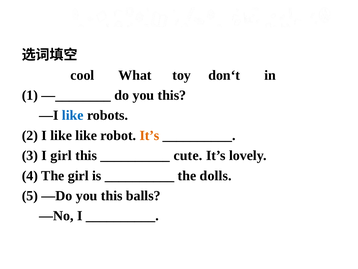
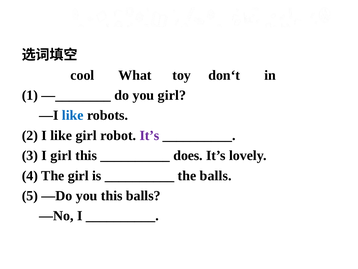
do you this: this -> girl
like like: like -> girl
It’s at (149, 135) colour: orange -> purple
cute: cute -> does
the dolls: dolls -> balls
